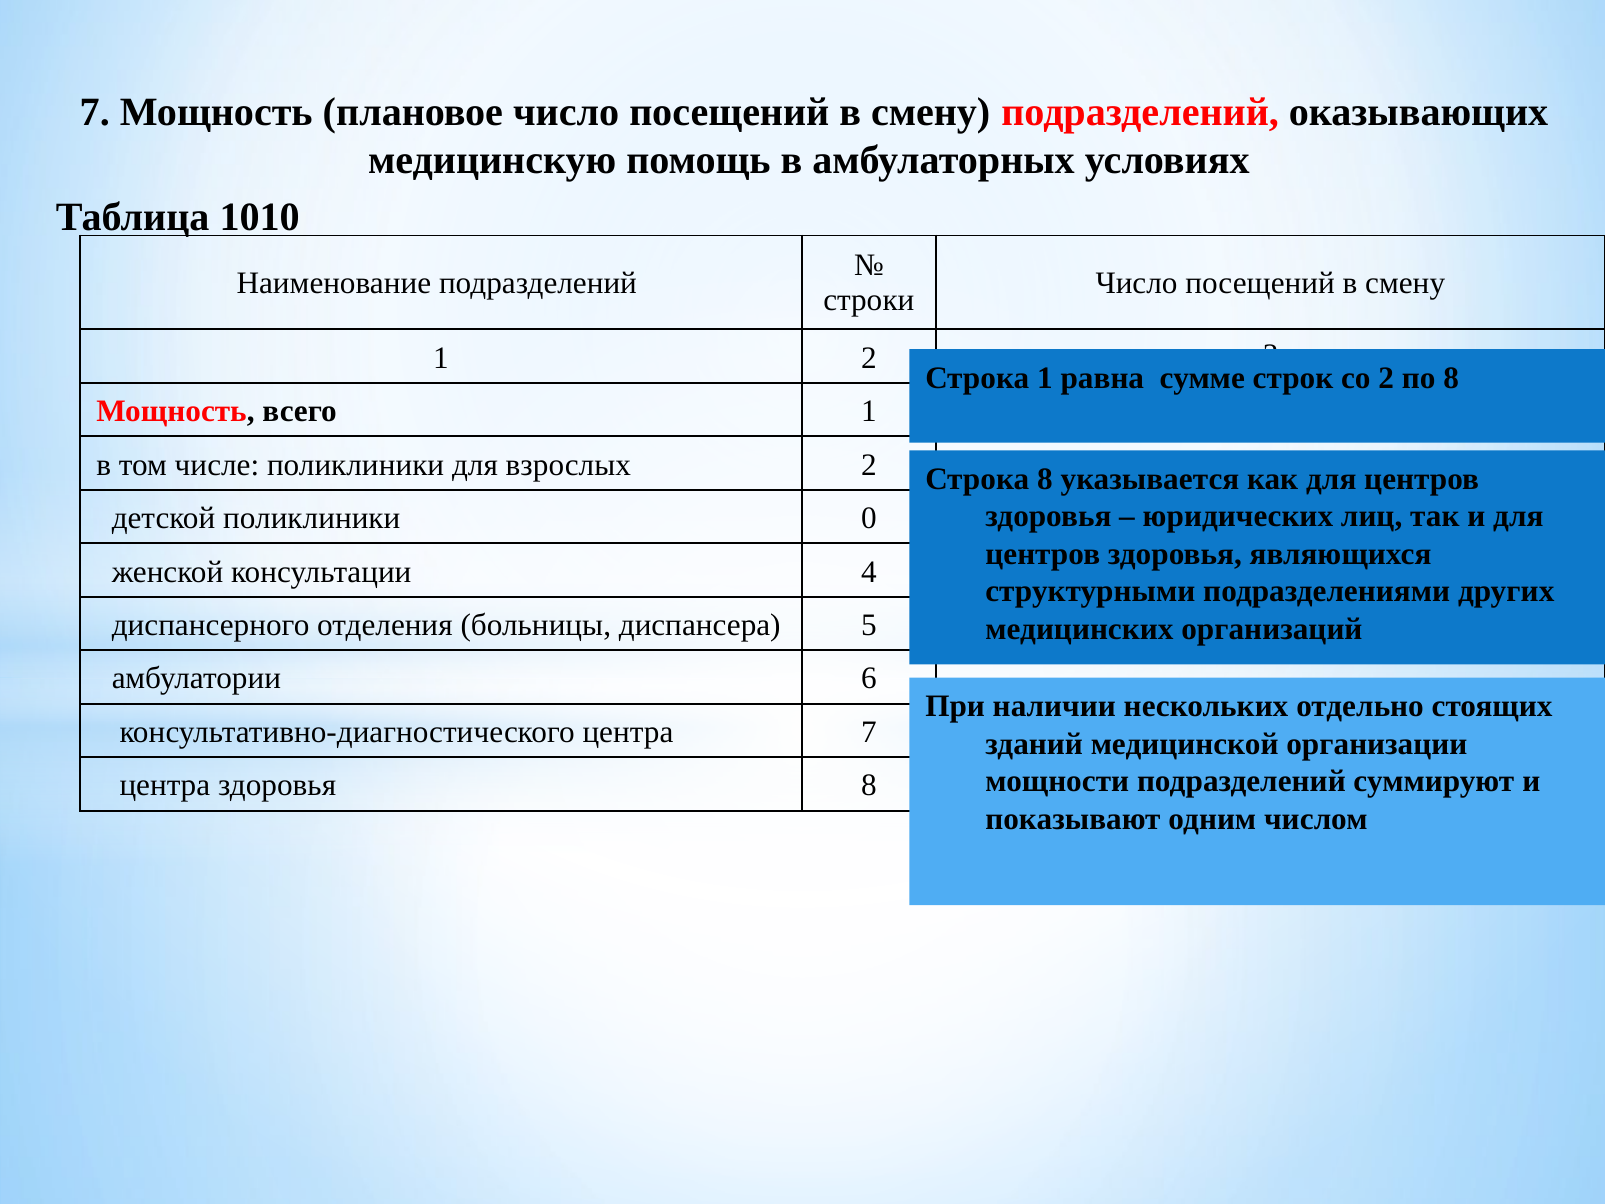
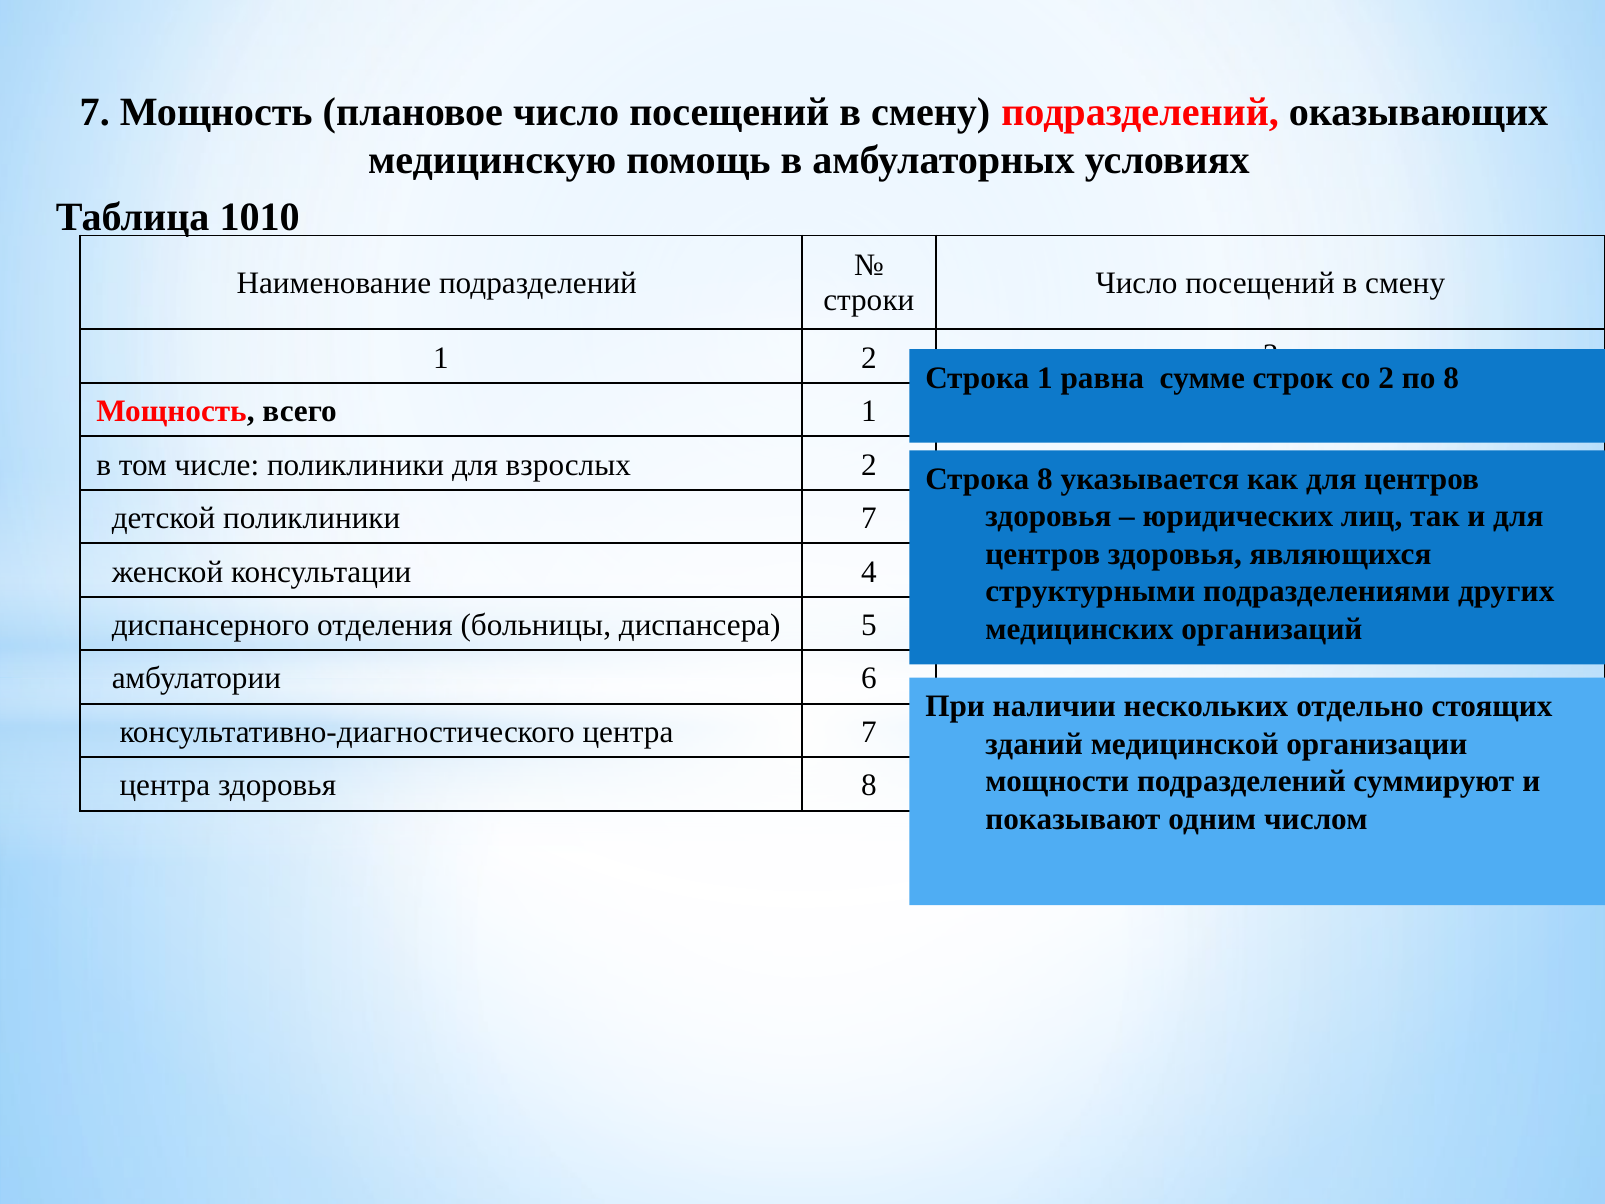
поликлиники 0: 0 -> 7
